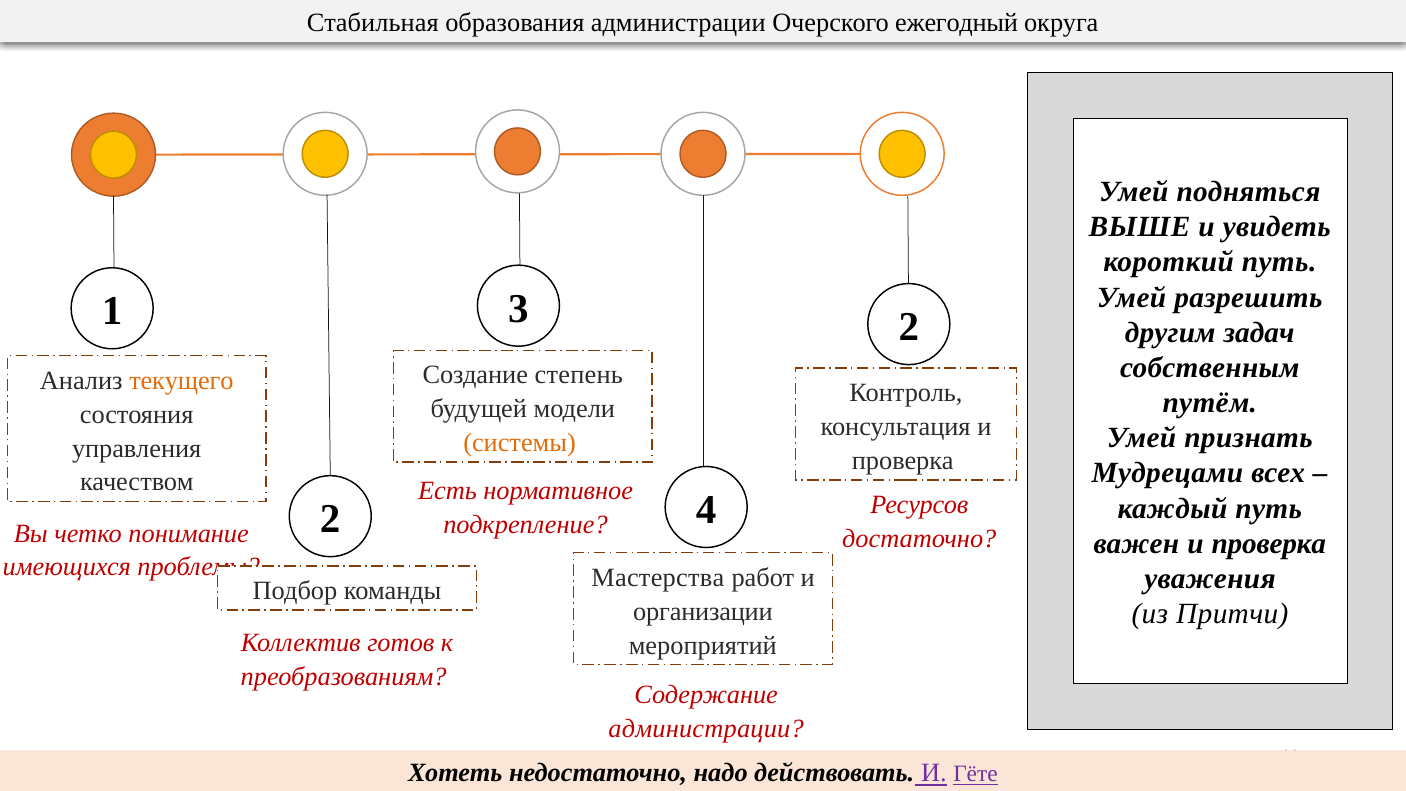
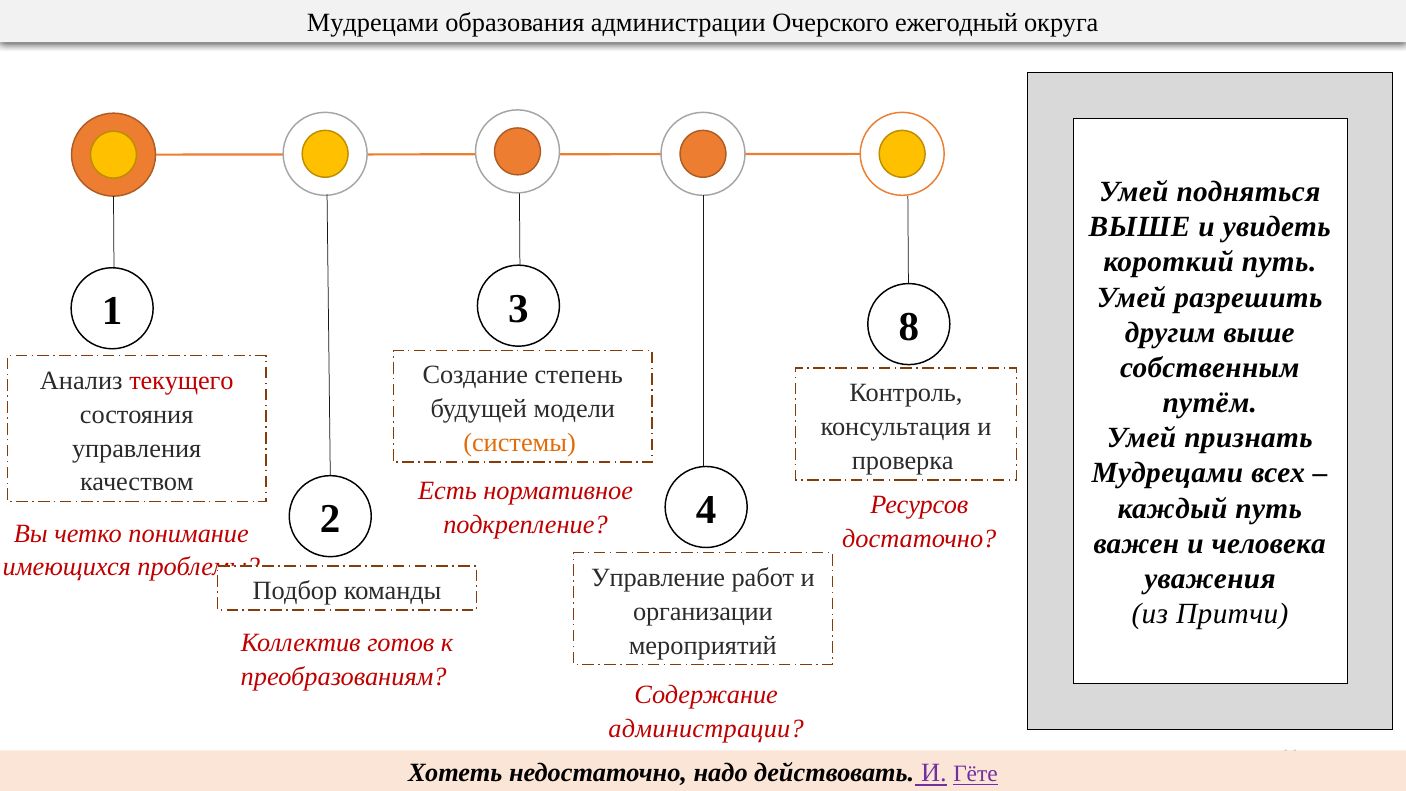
Стабильная at (373, 23): Стабильная -> Мудрецами
3 2: 2 -> 8
другим задач: задач -> выше
текущего colour: orange -> red
важен и проверка: проверка -> человека
Мастерства: Мастерства -> Управление
